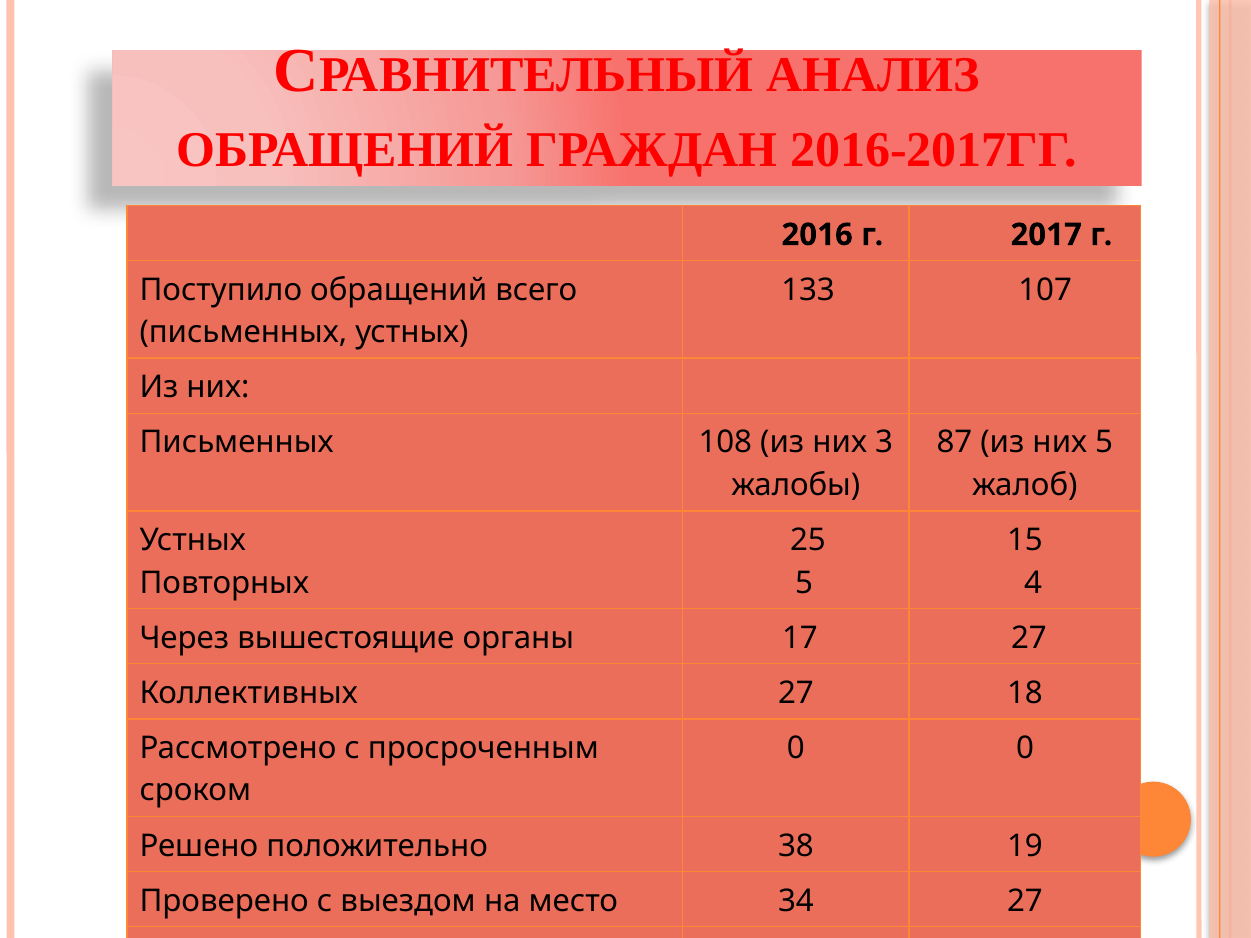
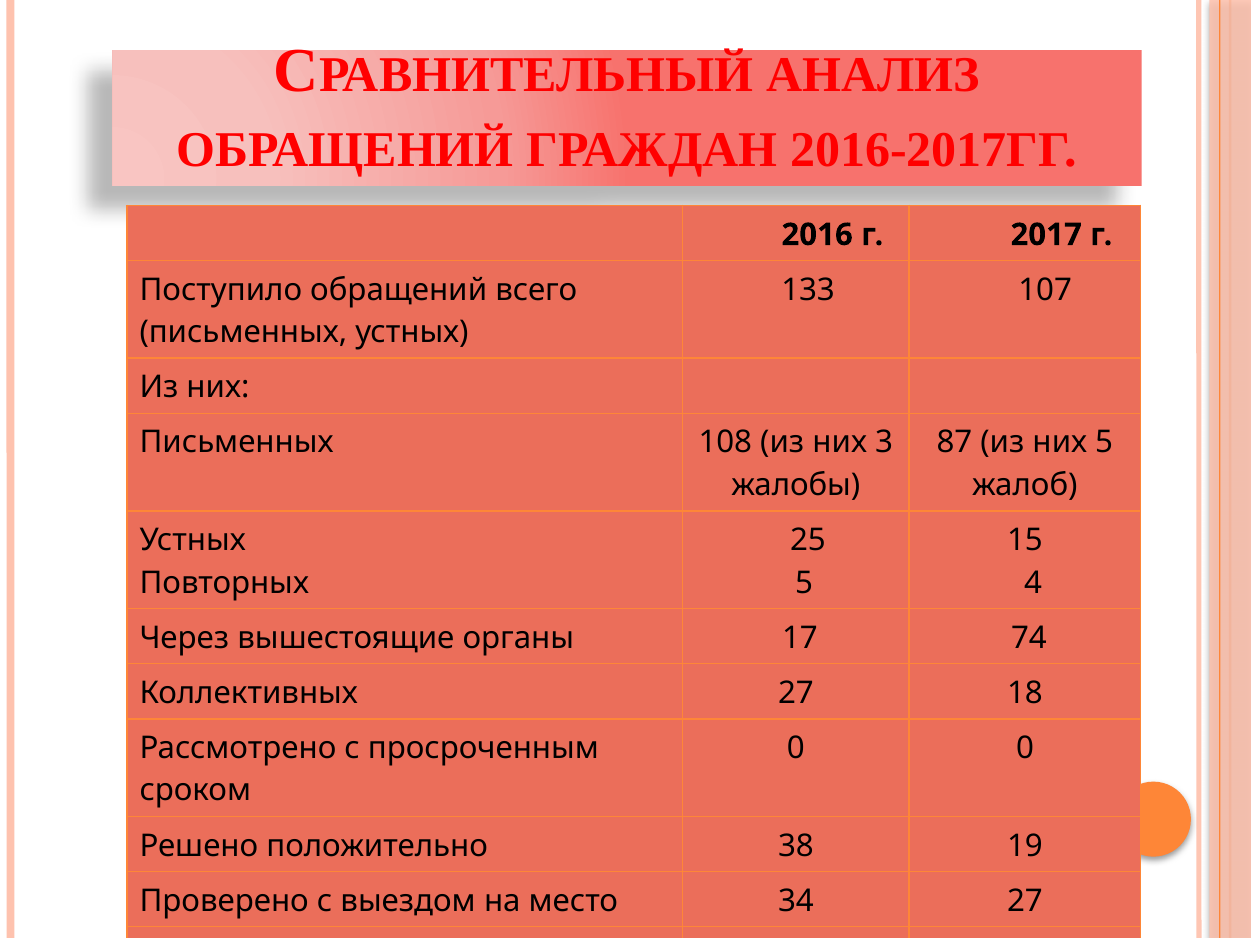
17 27: 27 -> 74
